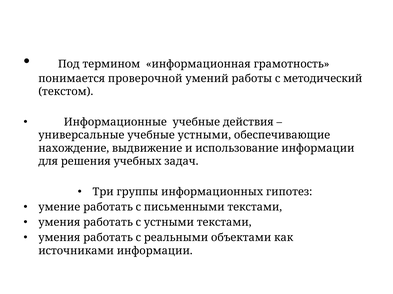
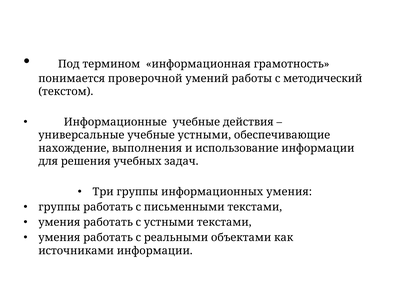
выдвижение: выдвижение -> выполнения
информационных гипотез: гипотез -> умения
умение at (59, 208): умение -> группы
